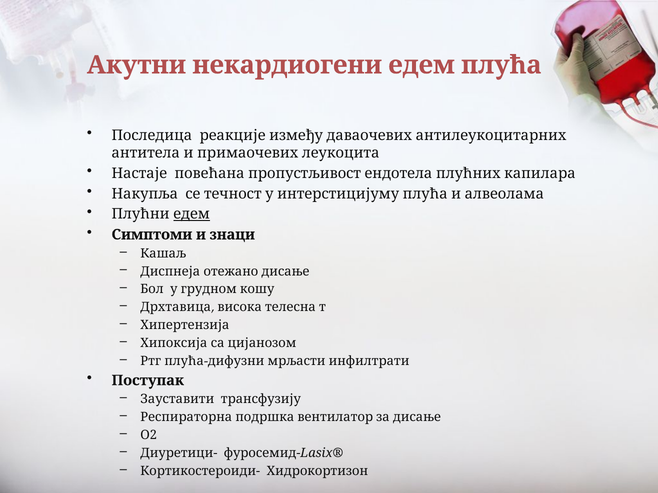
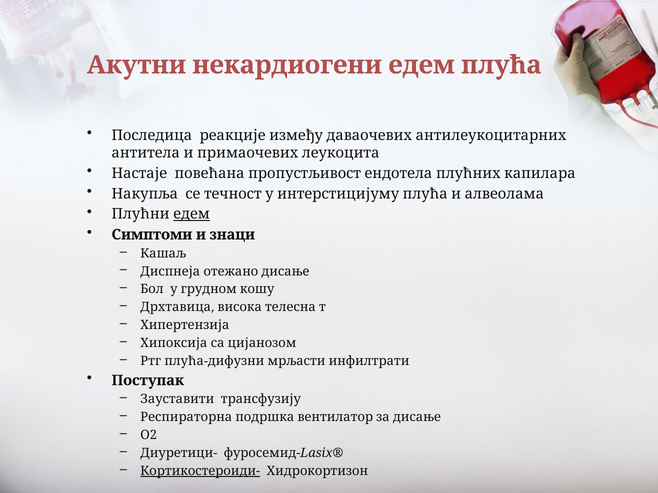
Кортикостероиди- underline: none -> present
